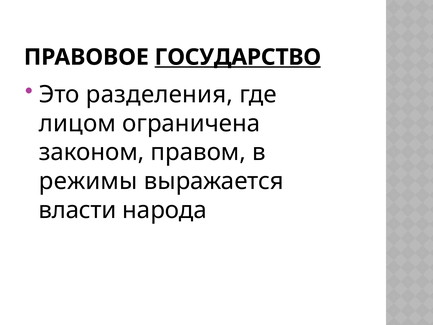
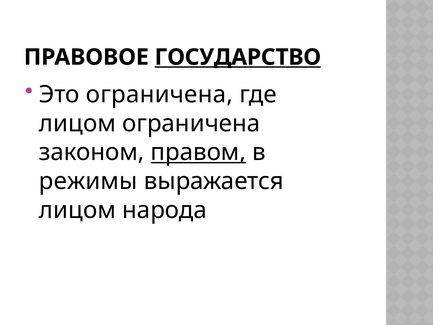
Это разделения: разделения -> ограничена
правом underline: none -> present
власти at (78, 210): власти -> лицом
